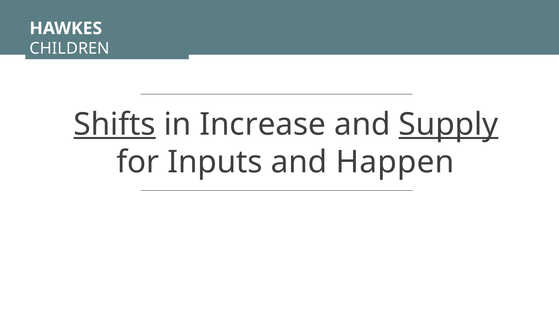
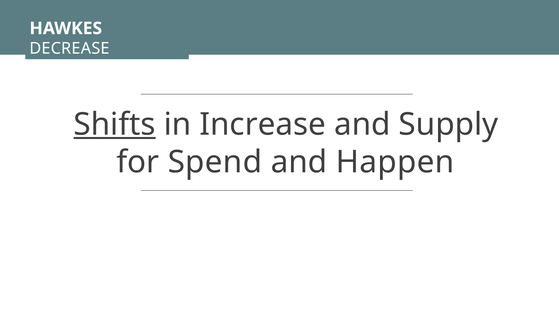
CHILDREN: CHILDREN -> DECREASE
Supply underline: present -> none
Inputs: Inputs -> Spend
